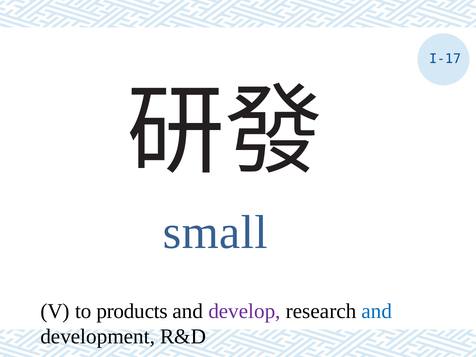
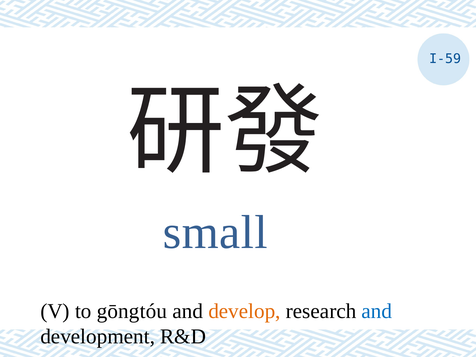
I-17: I-17 -> I-59
products: products -> gōngtóu
develop colour: purple -> orange
